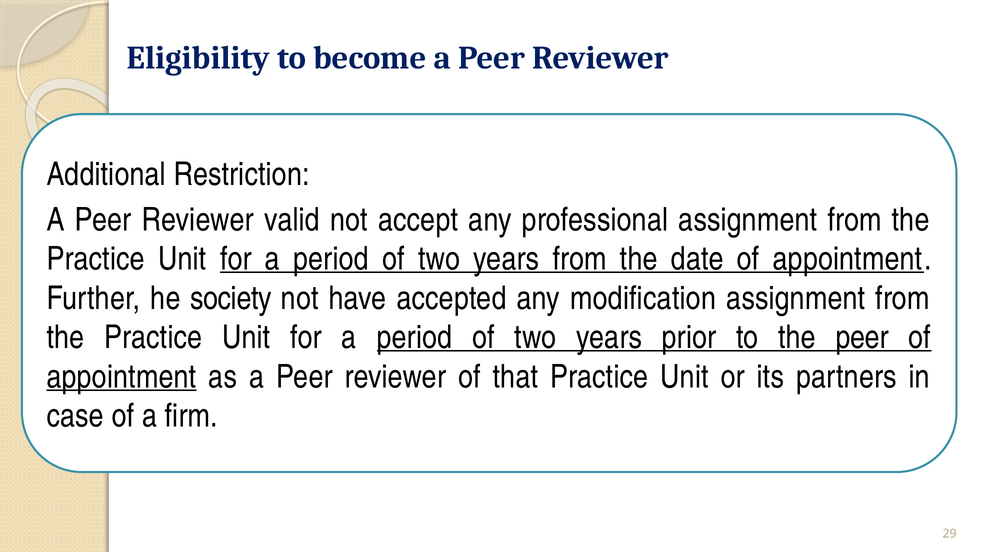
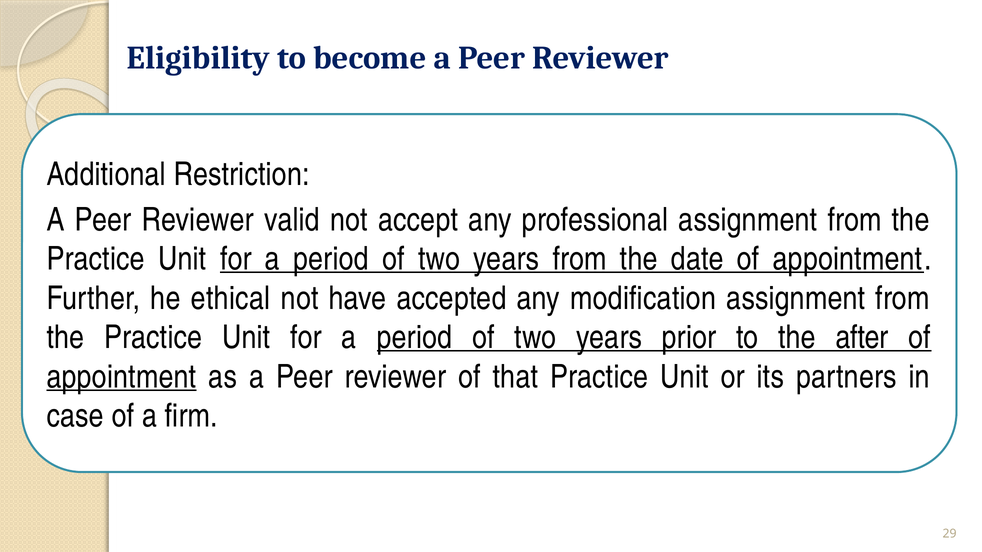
society: society -> ethical
the peer: peer -> after
